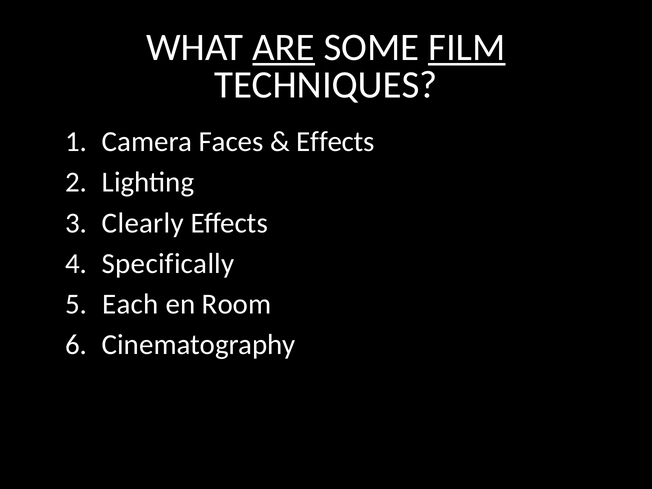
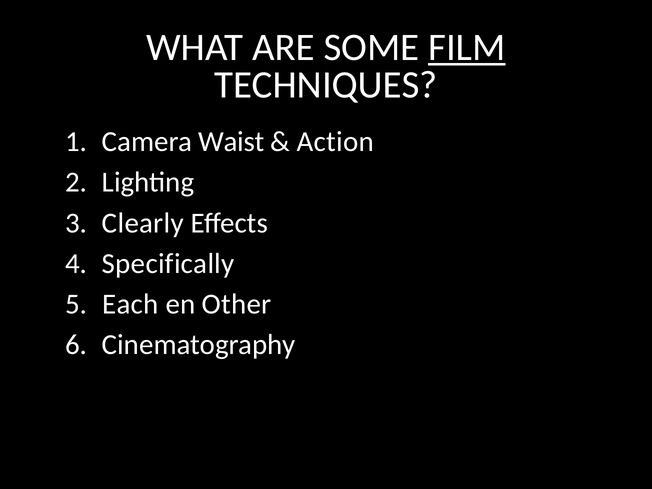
ARE underline: present -> none
Faces: Faces -> Waist
Effects at (336, 142): Effects -> Action
Room: Room -> Other
